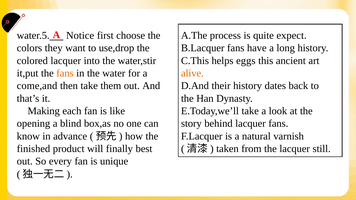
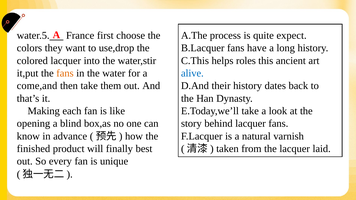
Notice: Notice -> France
eggs: eggs -> roles
alive colour: orange -> blue
still: still -> laid
